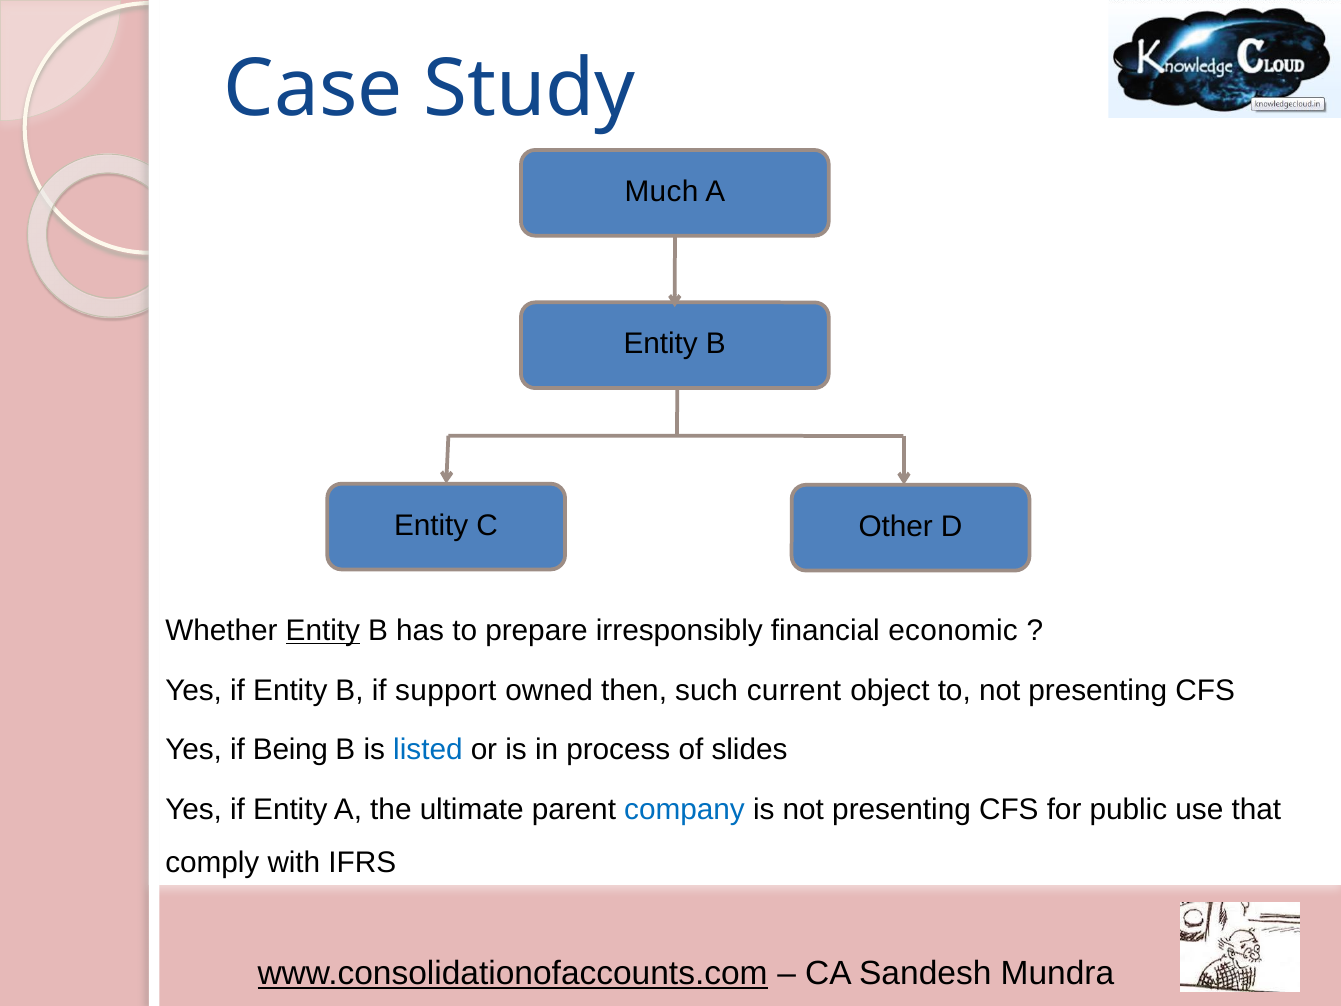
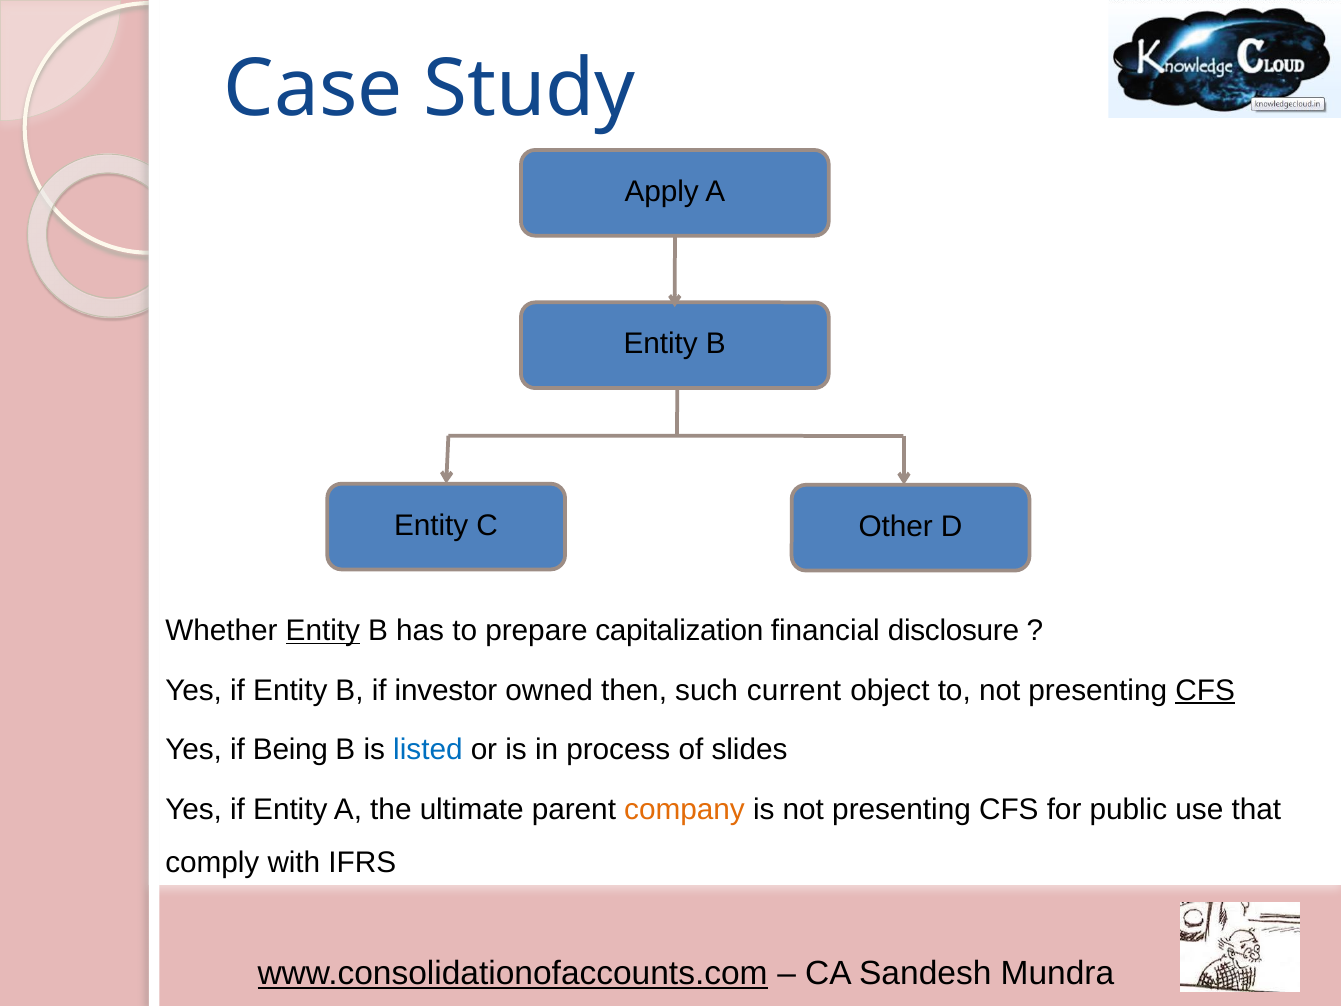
Much: Much -> Apply
irresponsibly: irresponsibly -> capitalization
economic: economic -> disclosure
support: support -> investor
CFS at (1205, 690) underline: none -> present
company colour: blue -> orange
